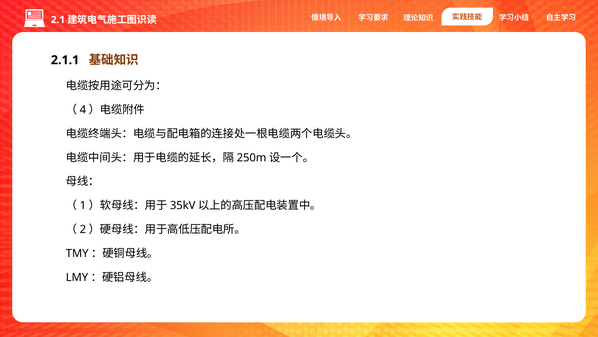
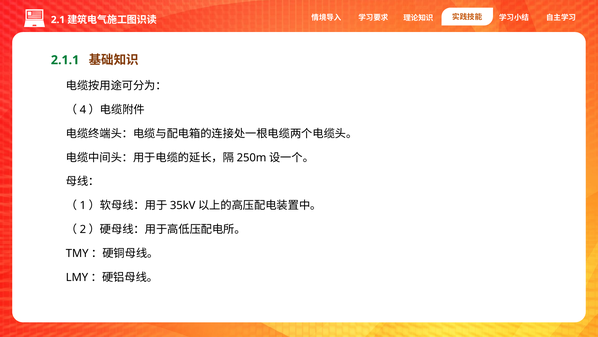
2.1.1 colour: black -> green
